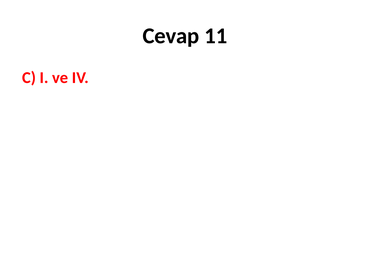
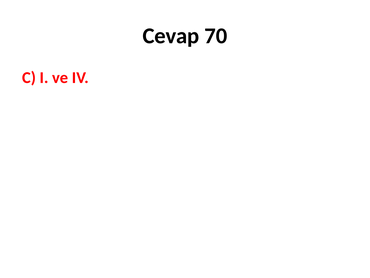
11: 11 -> 70
